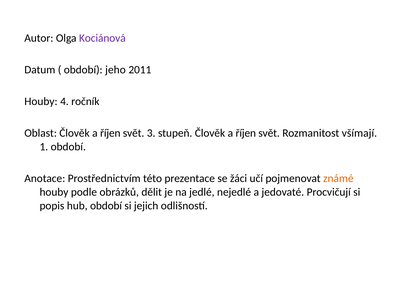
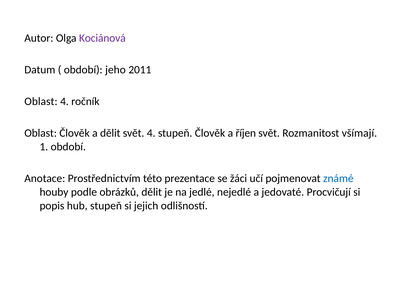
Houby at (41, 101): Houby -> Oblast
Oblast Člověk a říjen: říjen -> dělit
svět 3: 3 -> 4
známé colour: orange -> blue
hub období: období -> stupeň
